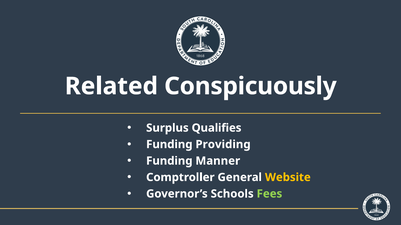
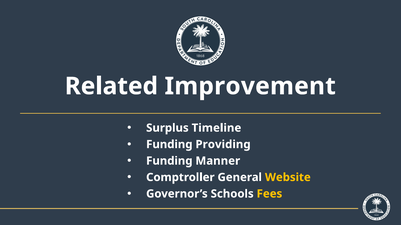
Conspicuously: Conspicuously -> Improvement
Qualifies: Qualifies -> Timeline
Fees colour: light green -> yellow
